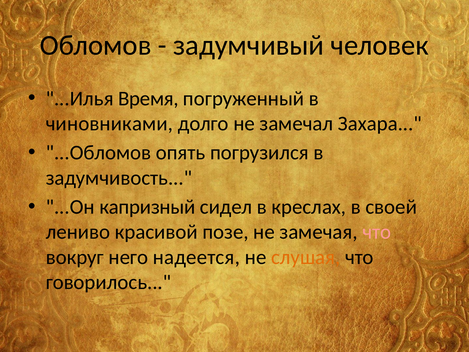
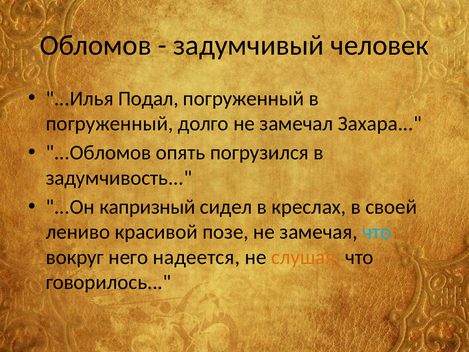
Время: Время -> Подал
чиновниками at (109, 123): чиновниками -> погруженный
что at (377, 232) colour: pink -> light blue
